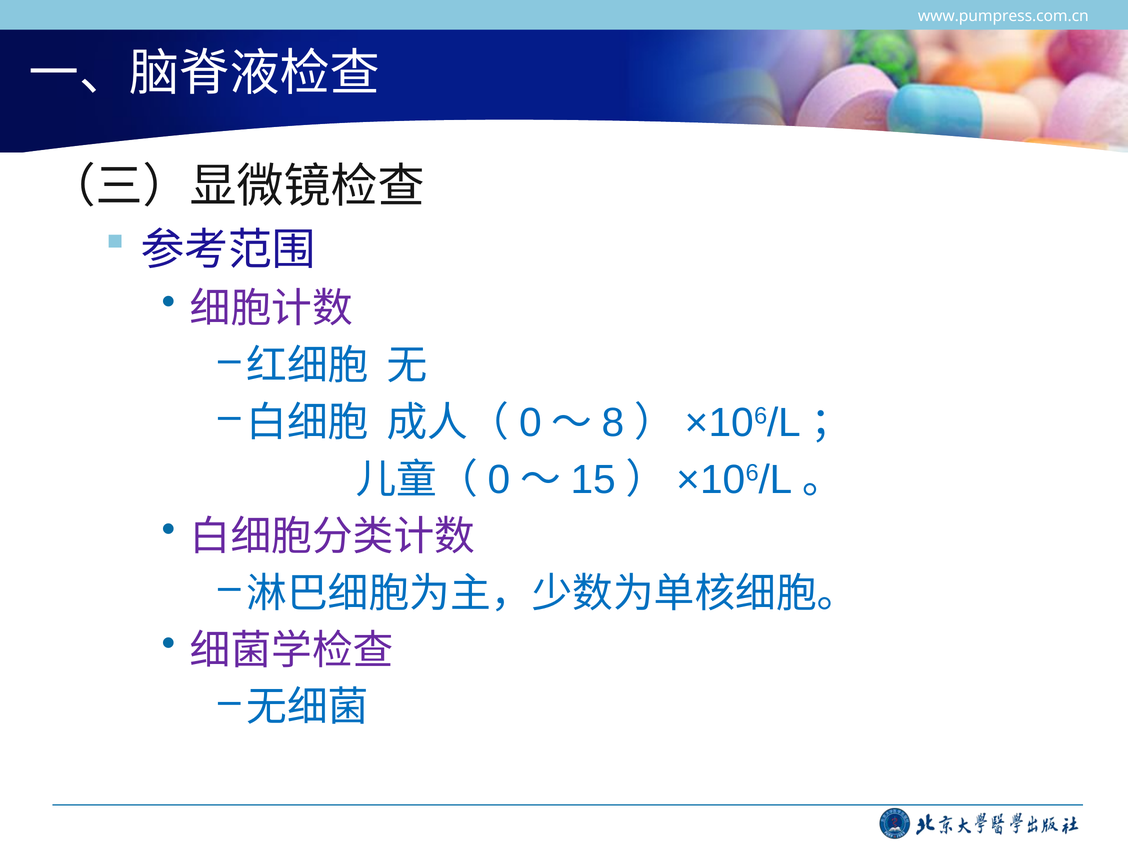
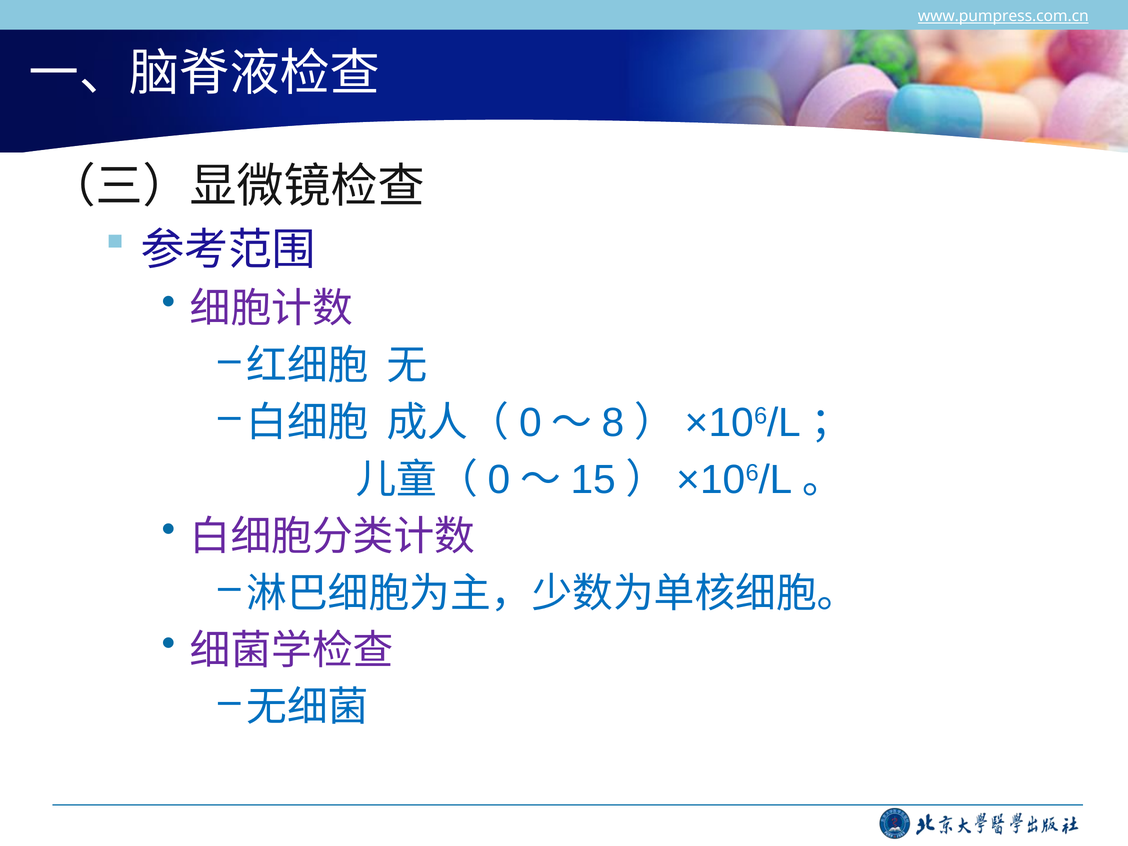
www.pumpress.com.cn underline: none -> present
